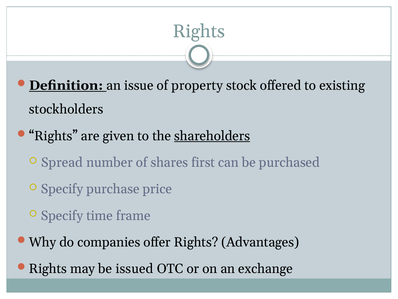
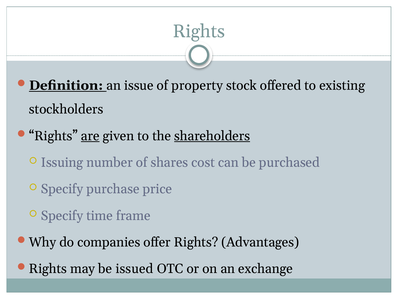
are underline: none -> present
Spread: Spread -> Issuing
first: first -> cost
